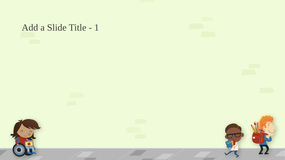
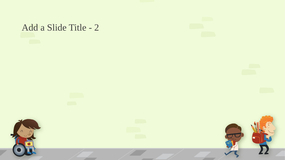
1: 1 -> 2
